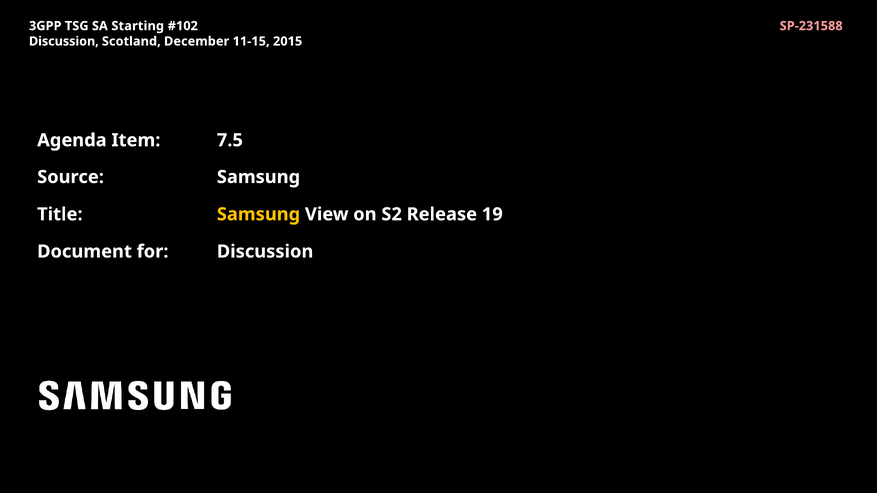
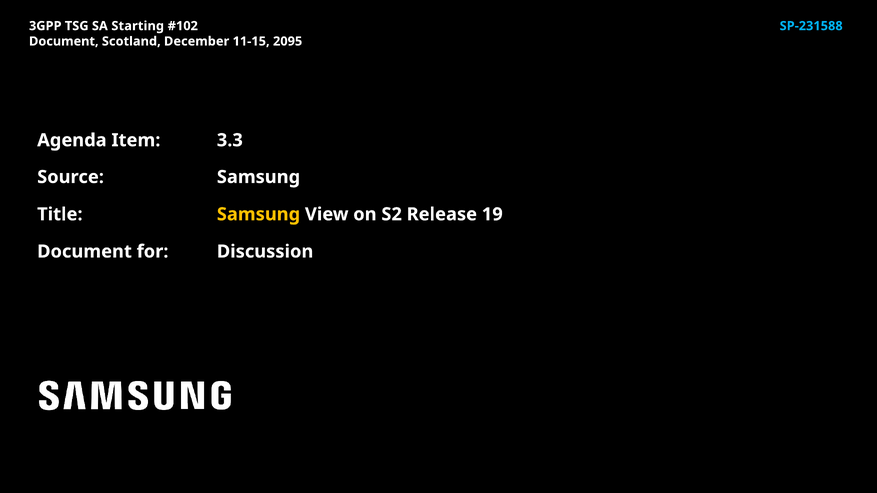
SP-231588 colour: pink -> light blue
Discussion at (64, 41): Discussion -> Document
2015: 2015 -> 2095
7.5: 7.5 -> 3.3
